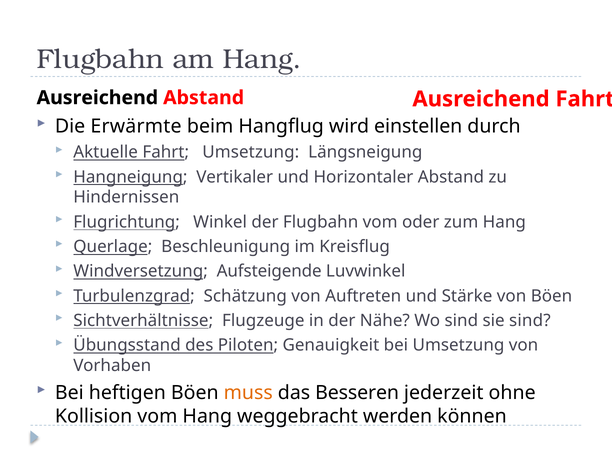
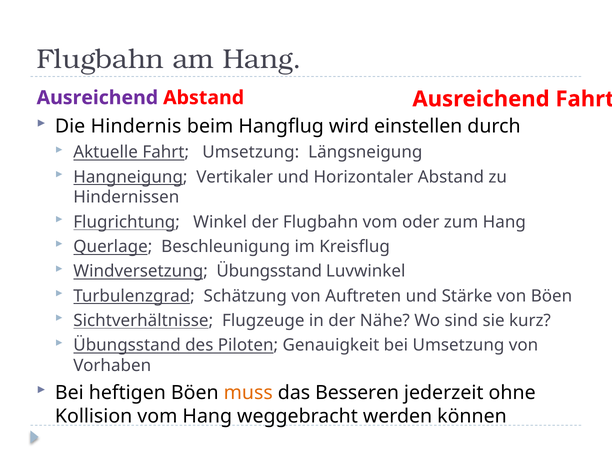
Ausreichend at (97, 98) colour: black -> purple
Erwärmte: Erwärmte -> Hindernis
Windversetzung Aufsteigende: Aufsteigende -> Übungsstand
sie sind: sind -> kurz
